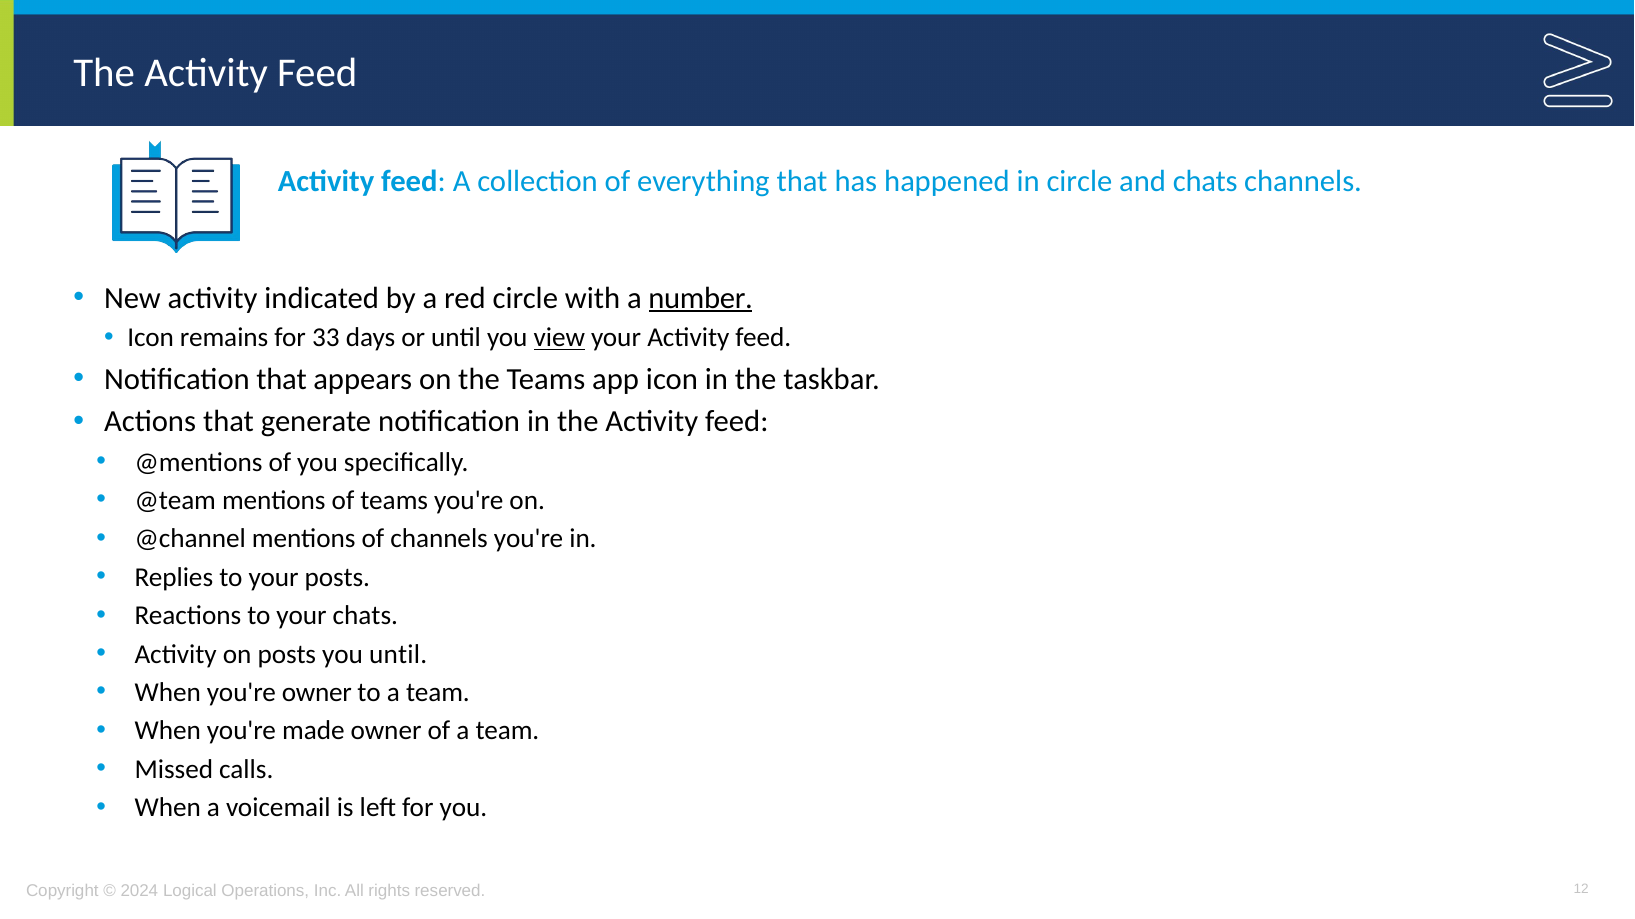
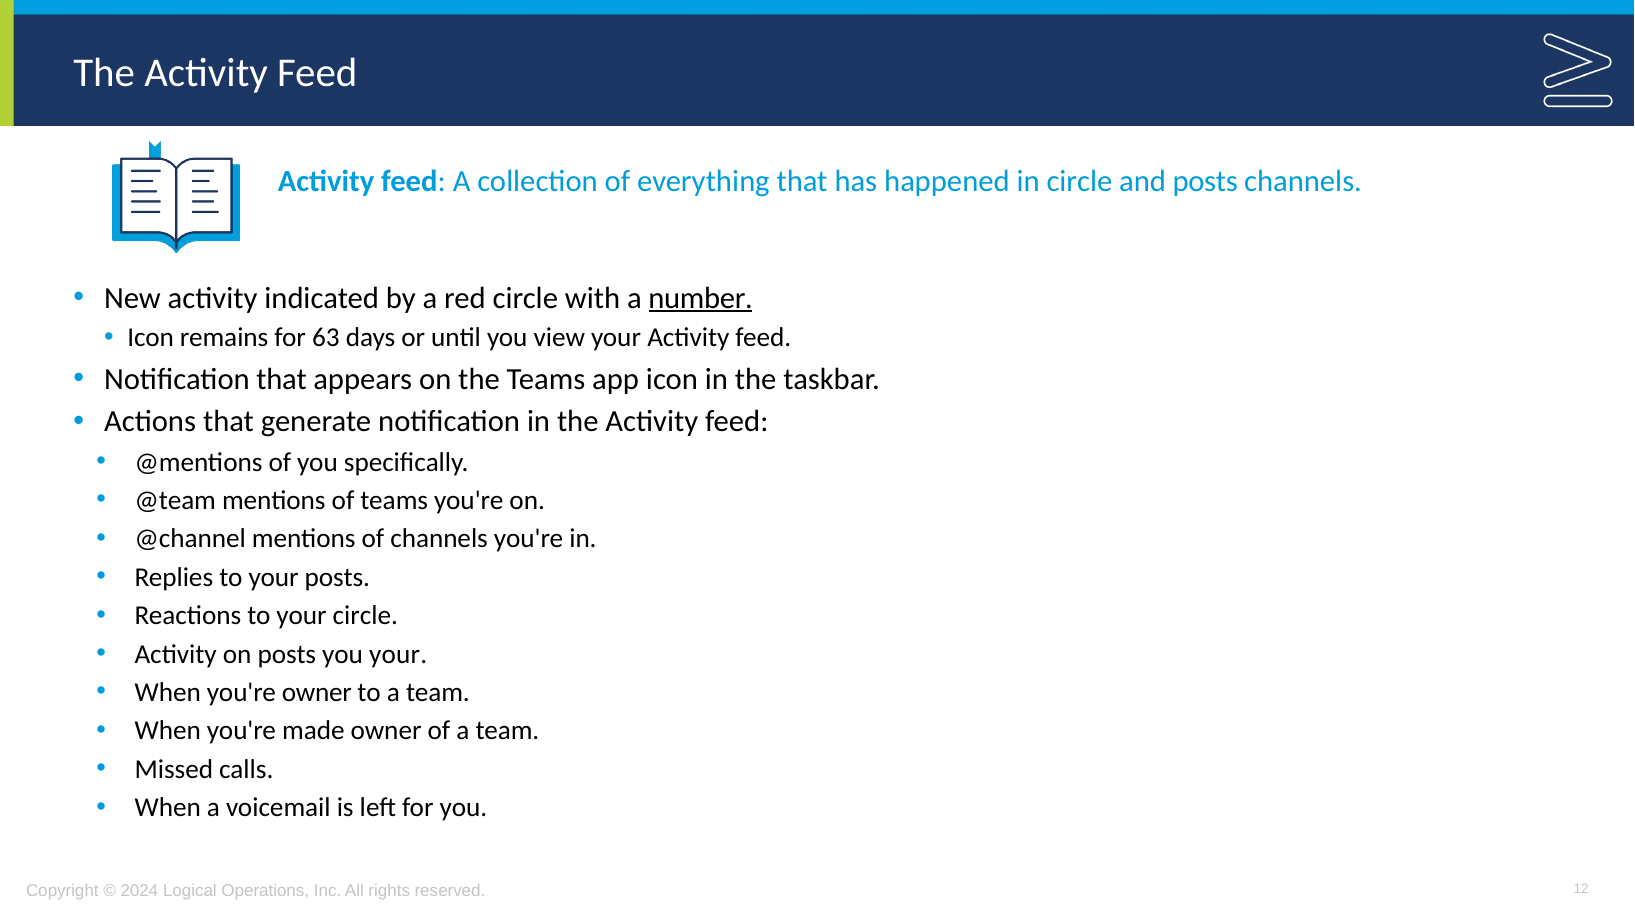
and chats: chats -> posts
33: 33 -> 63
view underline: present -> none
your chats: chats -> circle
you until: until -> your
